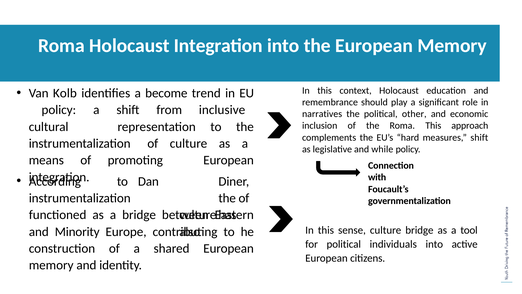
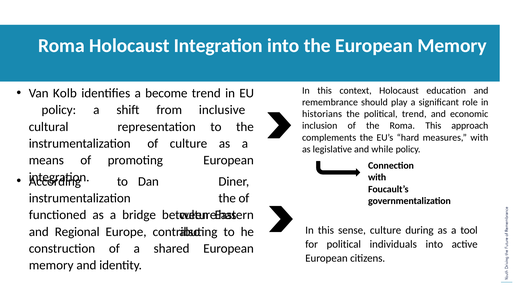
narratives: narratives -> historians
political other: other -> trend
measures shift: shift -> with
culture bridge: bridge -> during
Minority: Minority -> Regional
